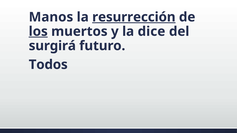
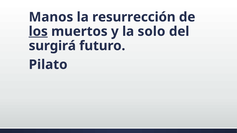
resurrección underline: present -> none
dice: dice -> solo
Todos: Todos -> Pilato
